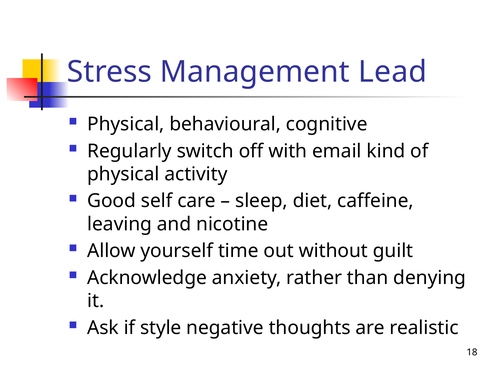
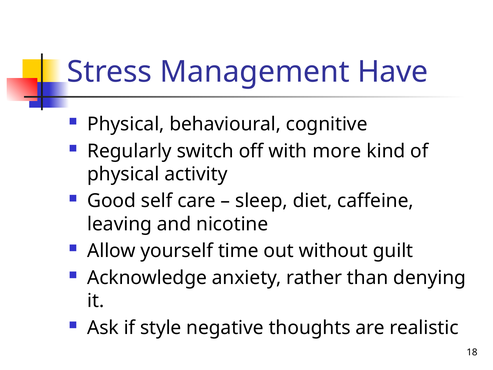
Lead: Lead -> Have
email: email -> more
